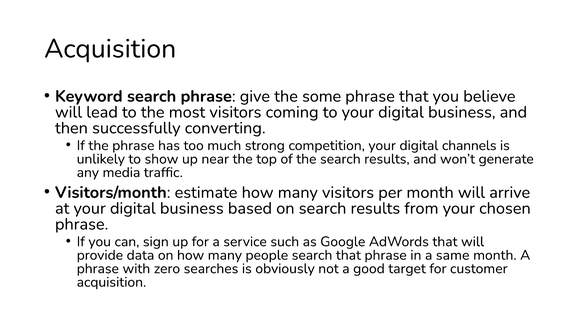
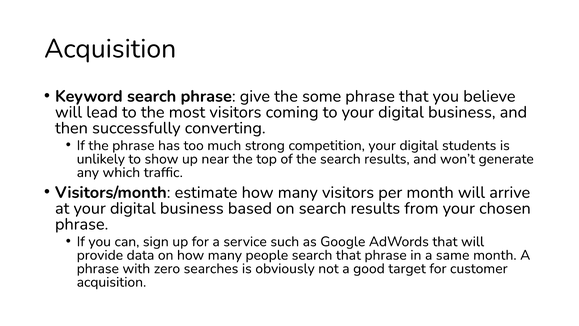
channels: channels -> students
media: media -> which
